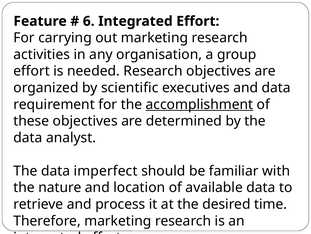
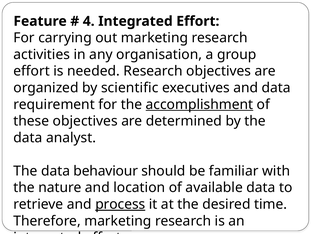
6: 6 -> 4
imperfect: imperfect -> behaviour
process underline: none -> present
